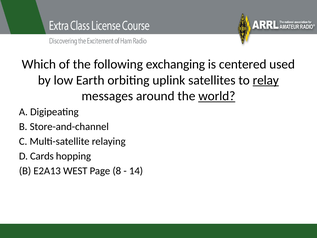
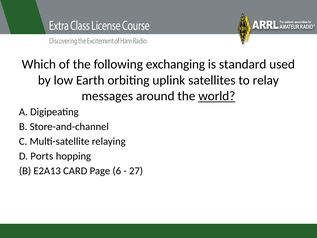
centered: centered -> standard
relay underline: present -> none
Cards: Cards -> Ports
WEST: WEST -> CARD
8: 8 -> 6
14: 14 -> 27
